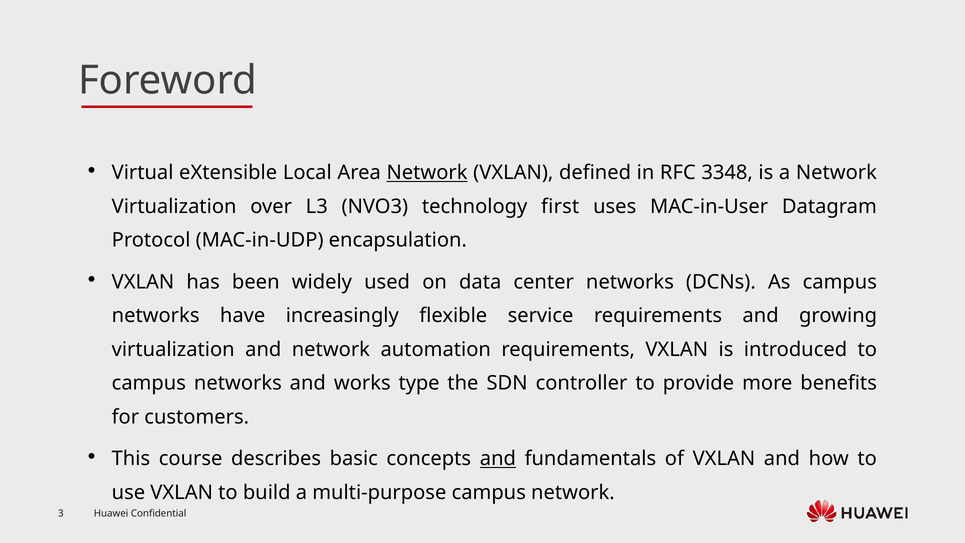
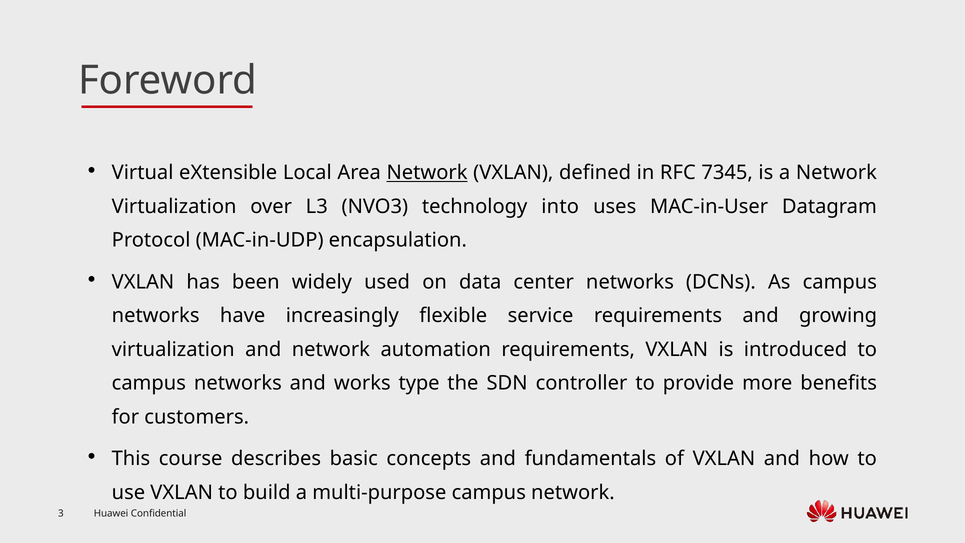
3348: 3348 -> 7345
first: first -> into
and at (498, 459) underline: present -> none
